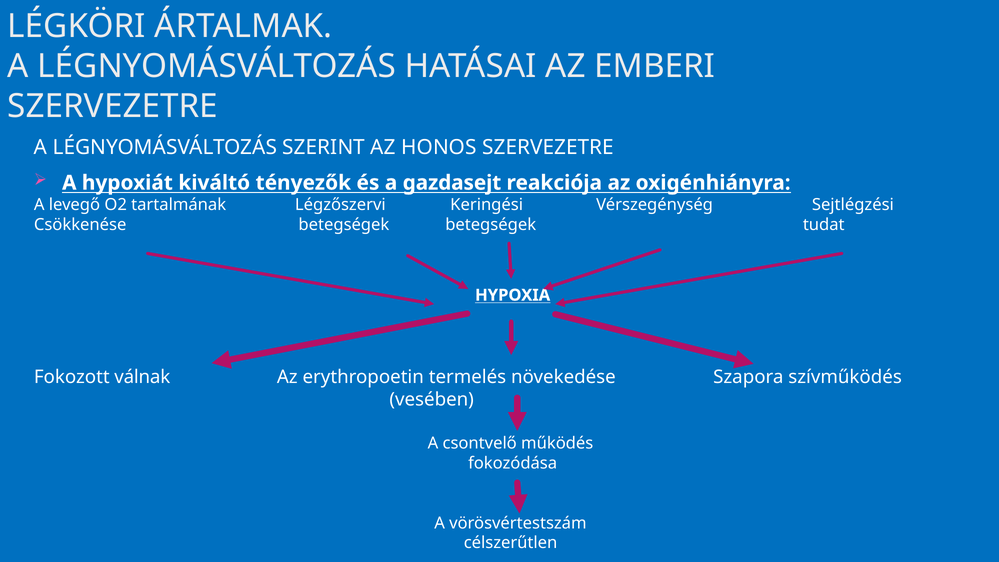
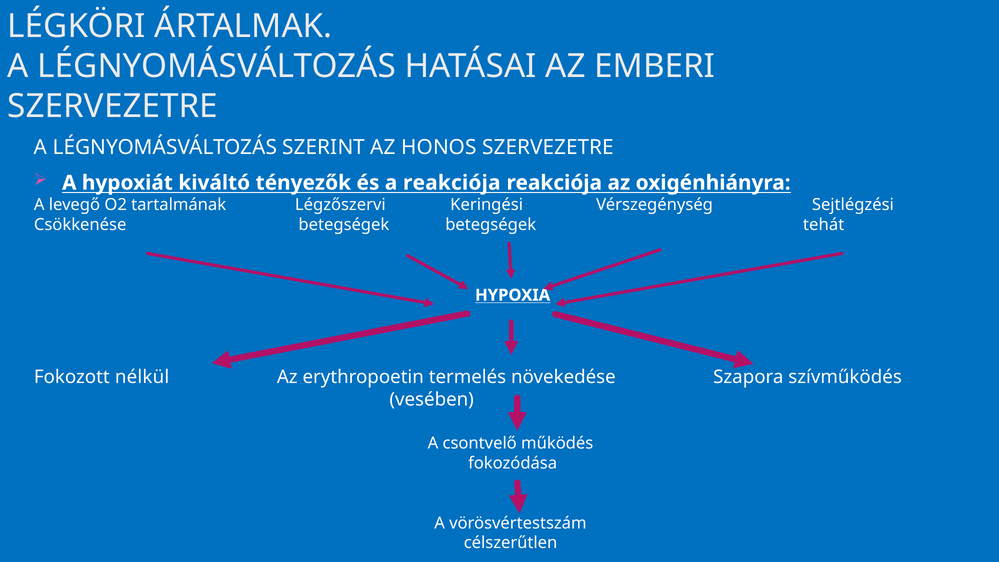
a gazdasejt: gazdasejt -> reakciója
tudat: tudat -> tehát
válnak: válnak -> nélkül
